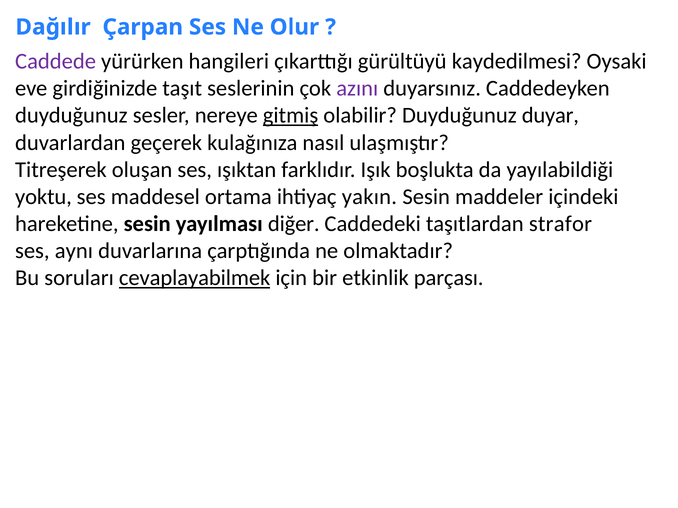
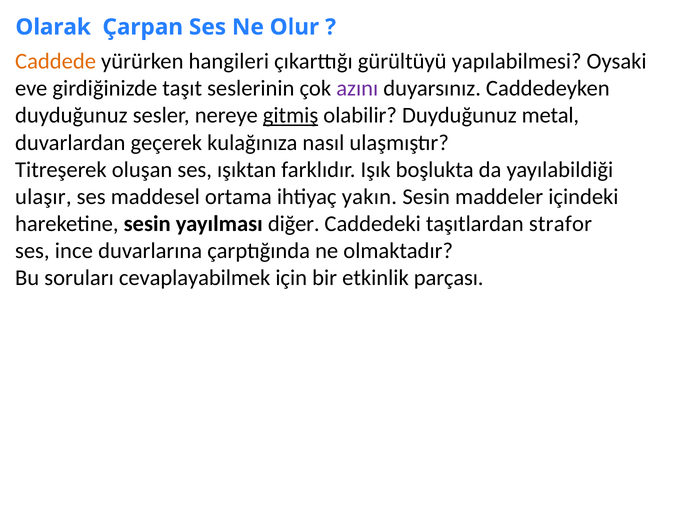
Dağılır: Dağılır -> Olarak
Caddede colour: purple -> orange
kaydedilmesi: kaydedilmesi -> yapılabilmesi
duyar: duyar -> metal
yoktu: yoktu -> ulaşır
aynı: aynı -> ince
cevaplayabilmek underline: present -> none
